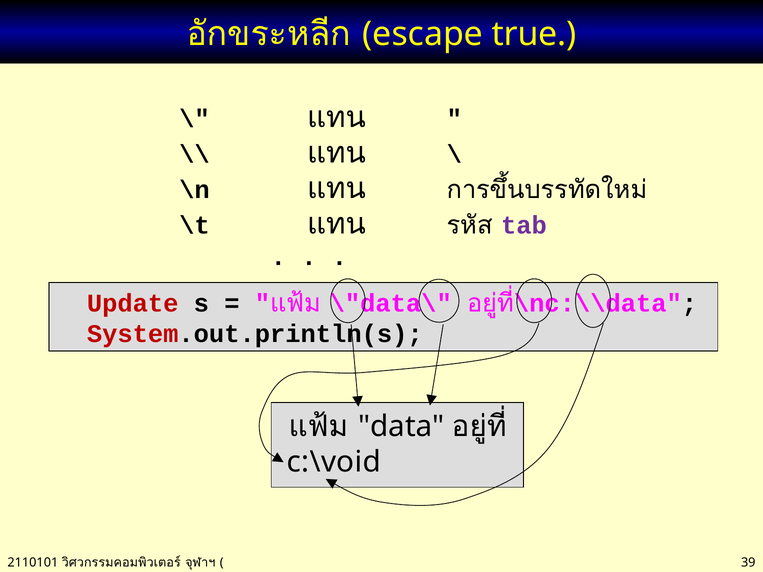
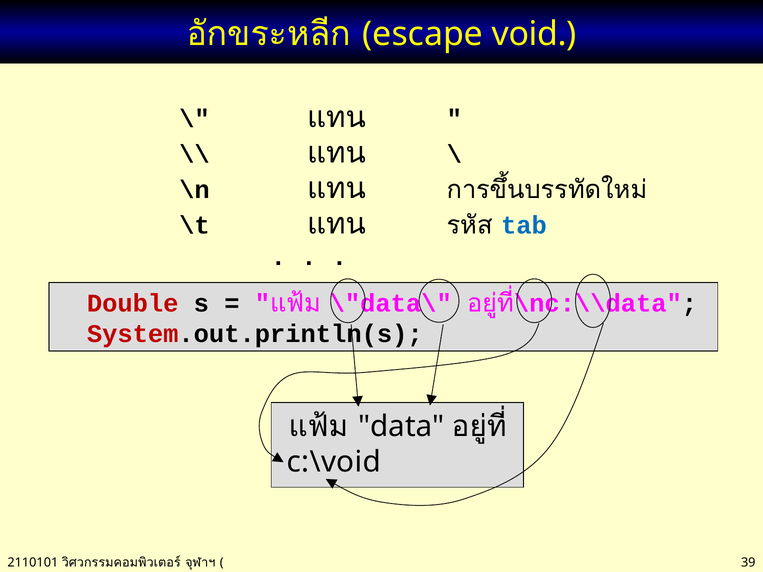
true: true -> void
tab colour: purple -> blue
Update: Update -> Double
